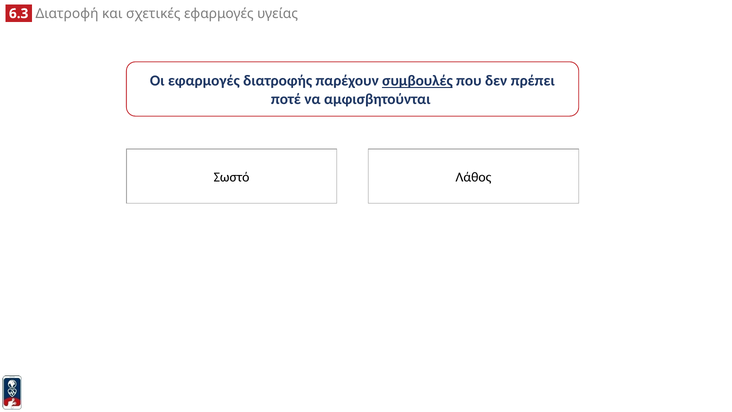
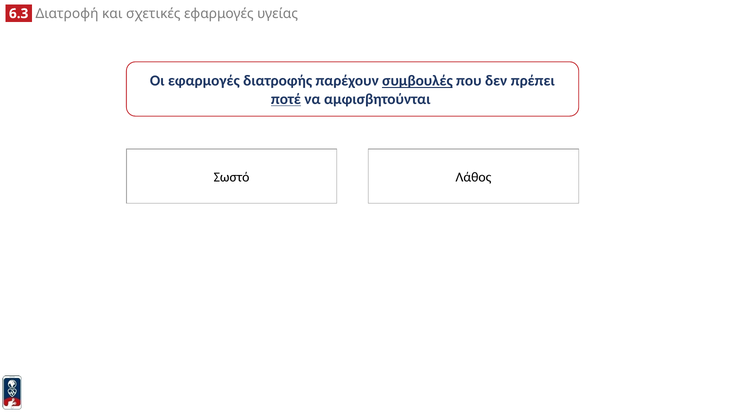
ποτέ underline: none -> present
